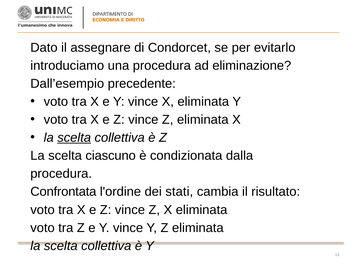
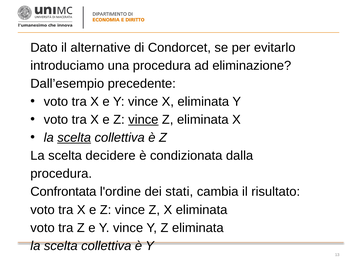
assegnare: assegnare -> alternative
vince at (143, 120) underline: none -> present
ciascuno: ciascuno -> decidere
